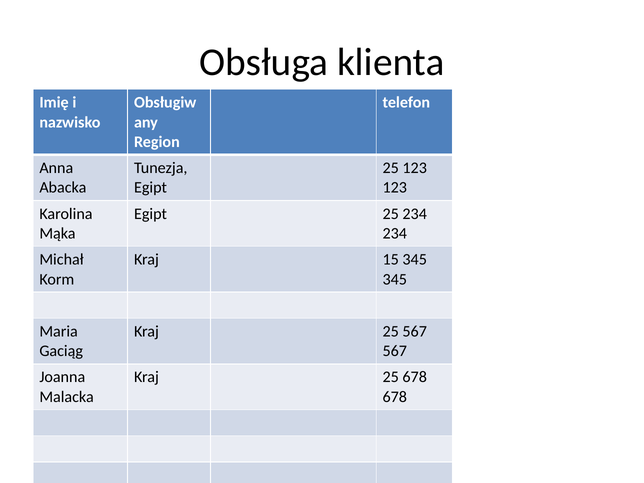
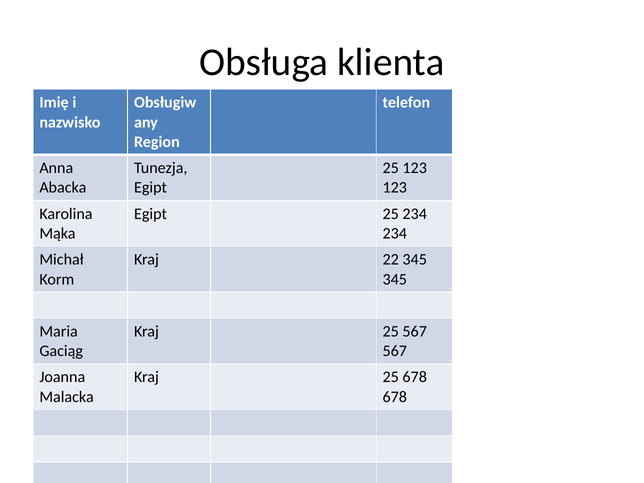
15: 15 -> 22
